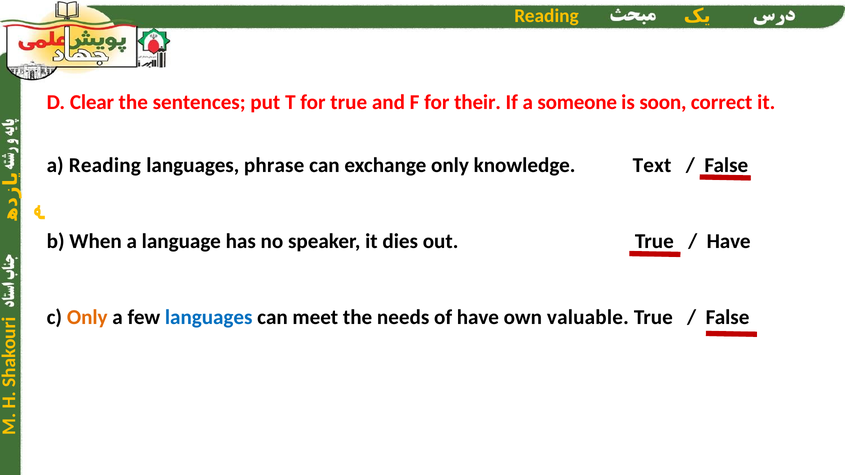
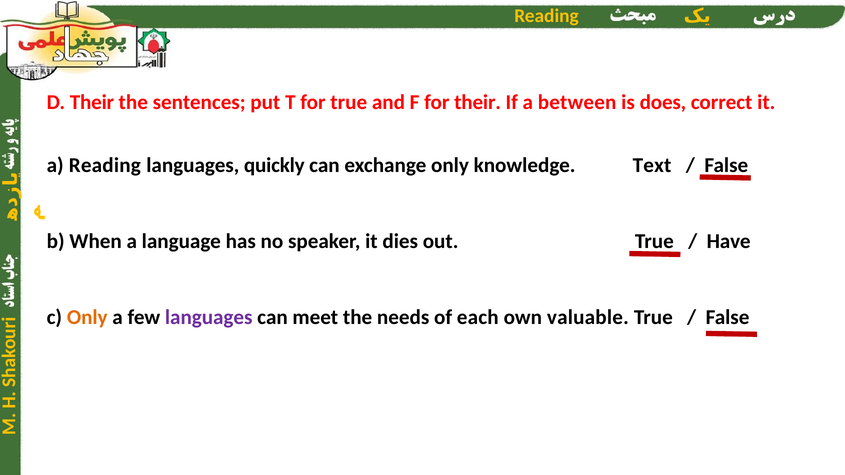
D Clear: Clear -> Their
someone: someone -> between
soon: soon -> does
phrase: phrase -> quickly
languages at (209, 318) colour: blue -> purple
of have: have -> each
